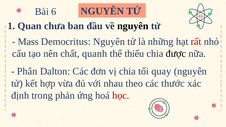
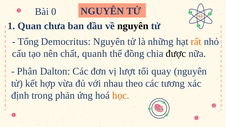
6: 6 -> 0
Mass: Mass -> Tổng
rất colour: red -> orange
thiểu: thiểu -> đồng
vị chia: chia -> lượt
thước: thước -> tương
học colour: red -> orange
